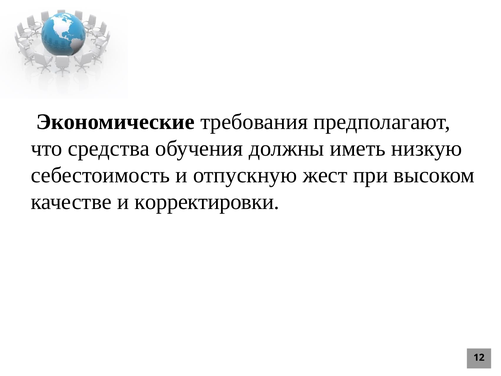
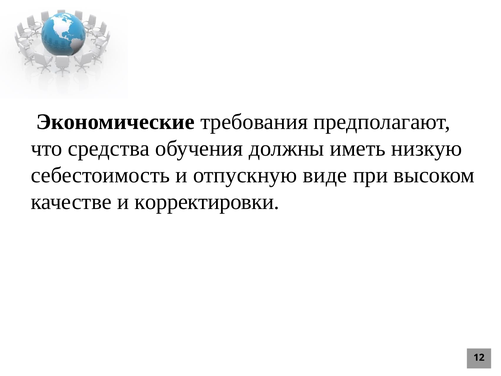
жест: жест -> виде
